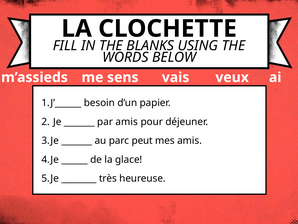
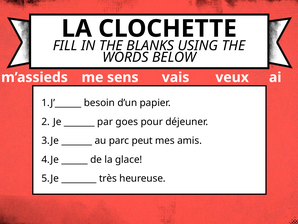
par amis: amis -> goes
